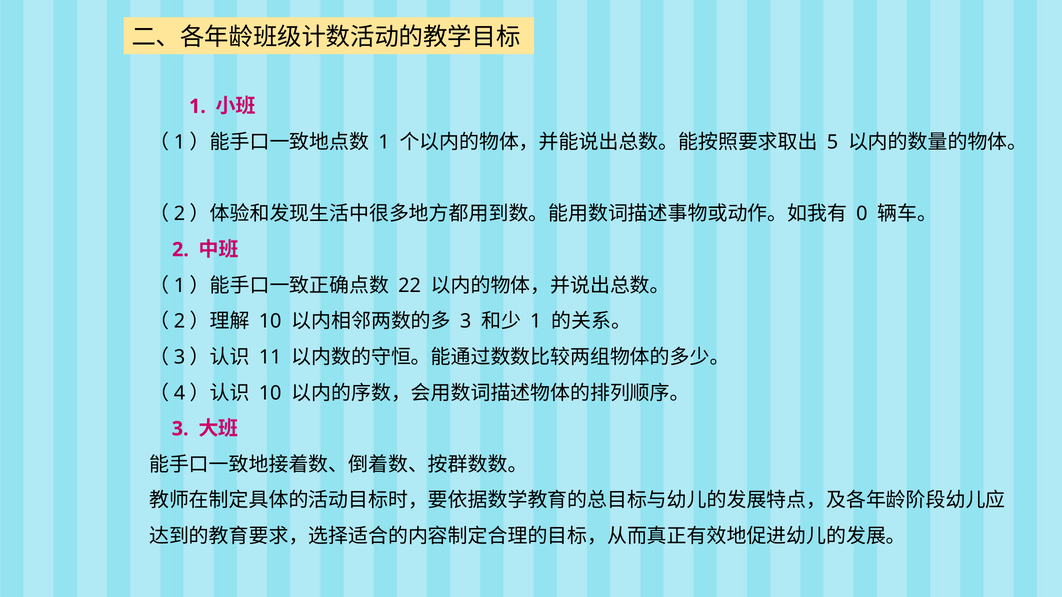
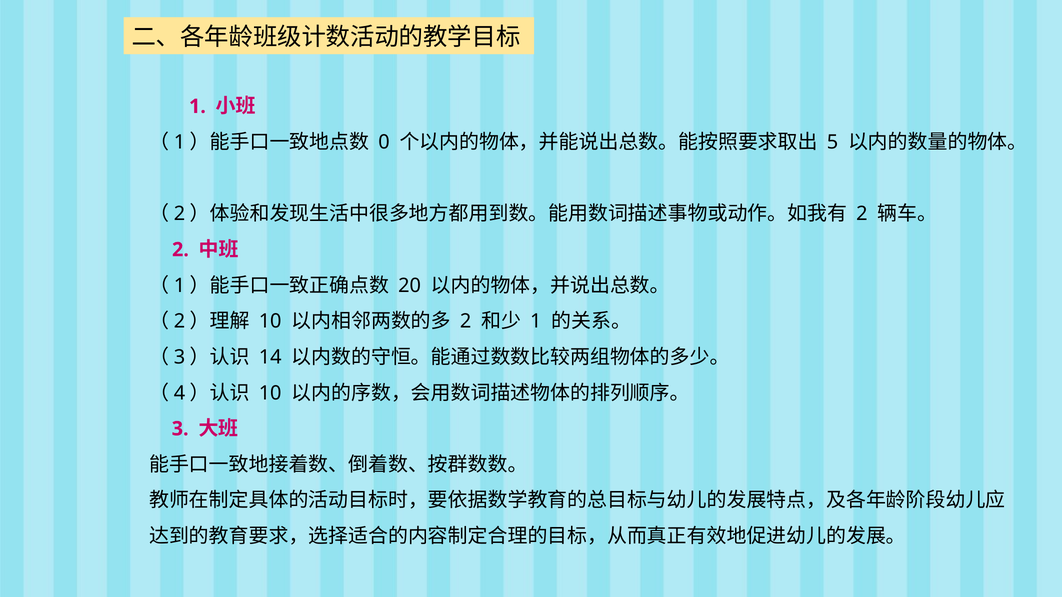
1 at (384, 142): 1 -> 0
0 at (862, 214): 0 -> 2
22: 22 -> 20
3 at (466, 321): 3 -> 2
11: 11 -> 14
